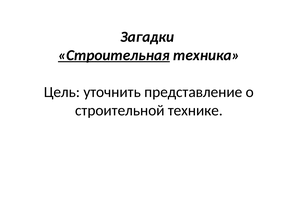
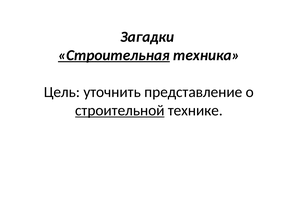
строительной underline: none -> present
